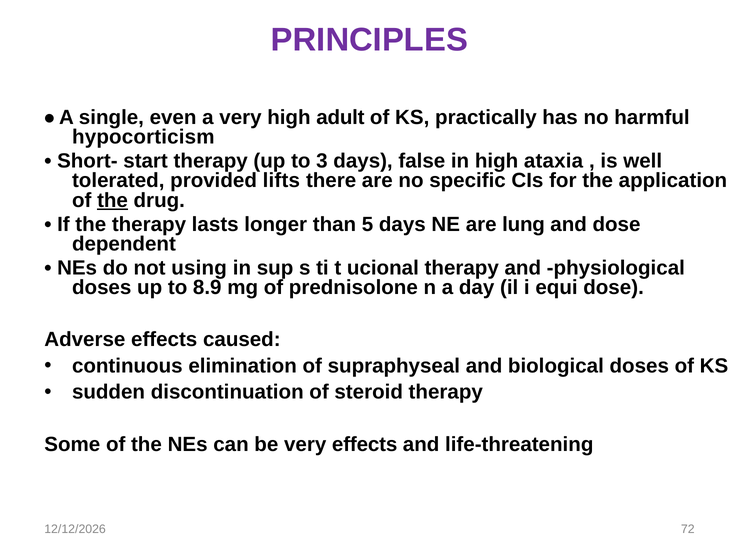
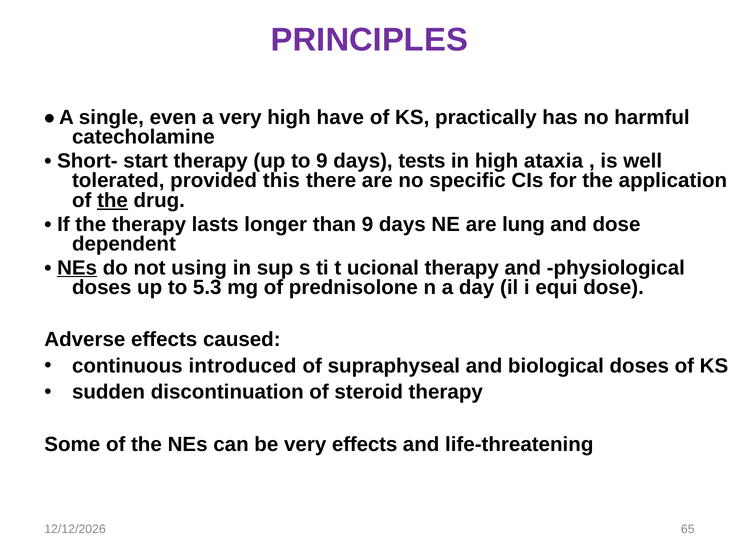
adult: adult -> have
hypocorticism: hypocorticism -> catecholamine
to 3: 3 -> 9
false: false -> tests
lifts: lifts -> this
than 5: 5 -> 9
NEs at (77, 268) underline: none -> present
8.9: 8.9 -> 5.3
elimination: elimination -> introduced
72: 72 -> 65
